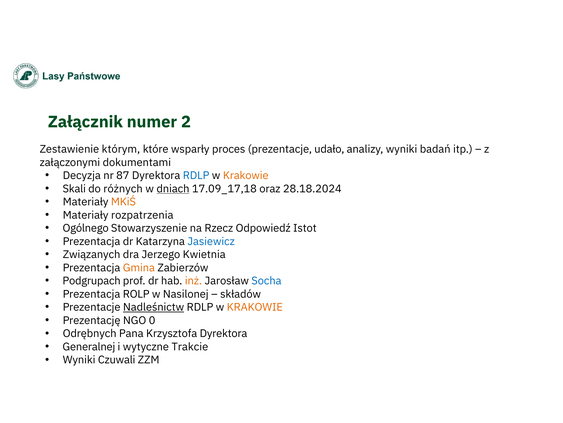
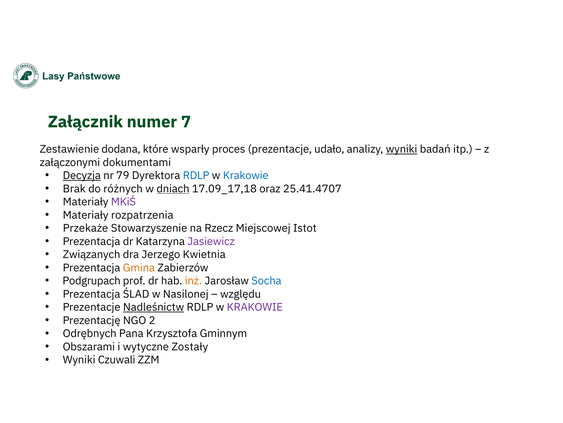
2: 2 -> 7
którym: którym -> dodana
wyniki at (402, 149) underline: none -> present
Decyzja underline: none -> present
87: 87 -> 79
Krakowie at (246, 175) colour: orange -> blue
Skali: Skali -> Brak
28.18.2024: 28.18.2024 -> 25.41.4707
MKiŚ colour: orange -> purple
Ogólnego: Ogólnego -> Przekaże
Odpowiedź: Odpowiedź -> Miejscowej
Jasiewicz colour: blue -> purple
ROLP: ROLP -> ŚLAD
składów: składów -> względu
KRAKOWIE at (255, 307) colour: orange -> purple
0: 0 -> 2
Krzysztofa Dyrektora: Dyrektora -> Gminnym
Generalnej: Generalnej -> Obszarami
Trakcie: Trakcie -> Zostały
